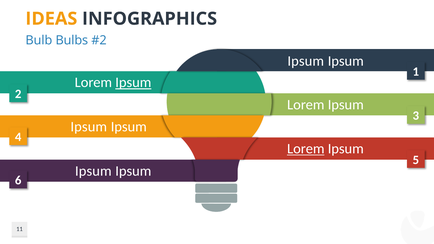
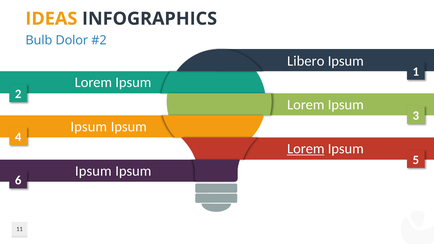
Bulbs: Bulbs -> Dolor
Ipsum at (306, 61): Ipsum -> Libero
Ipsum at (133, 83) underline: present -> none
